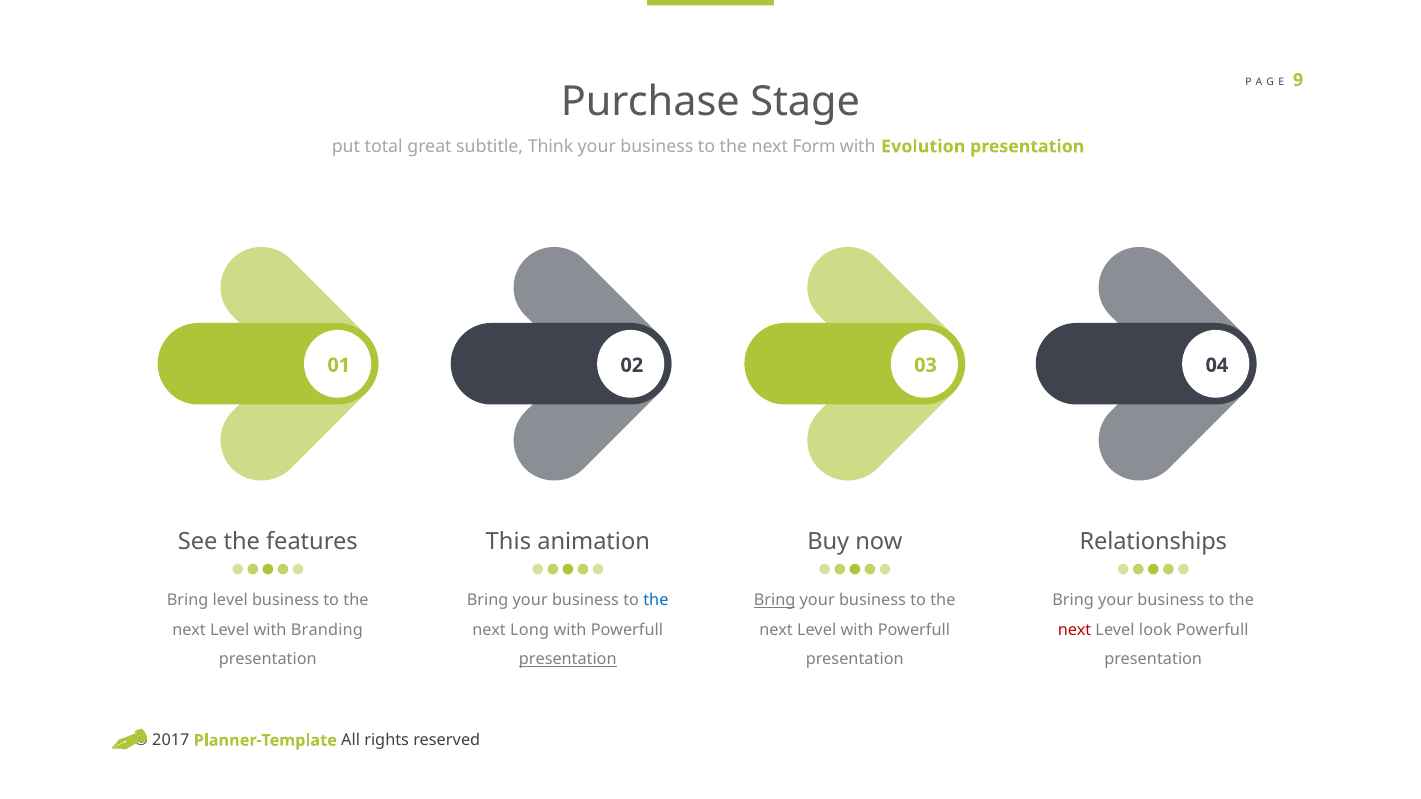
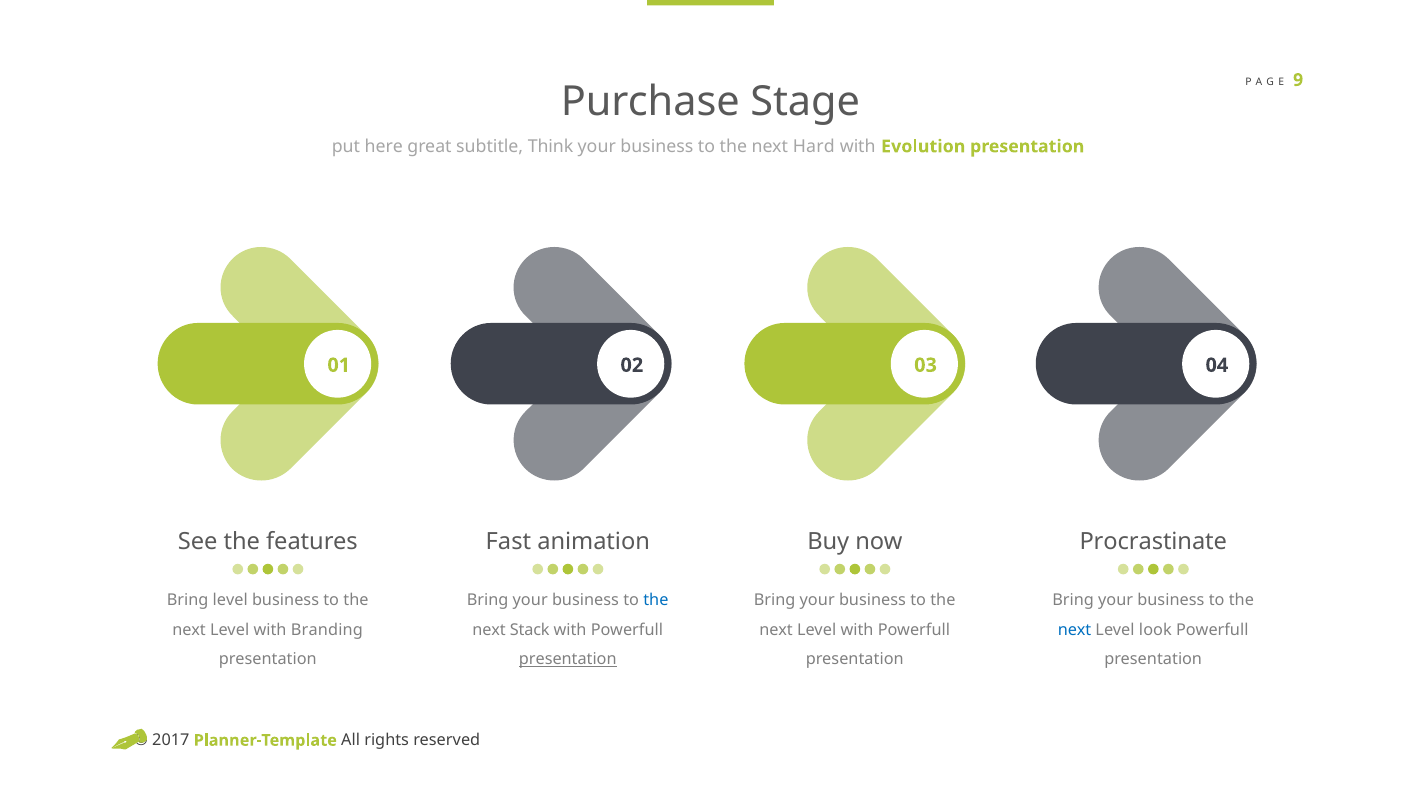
total: total -> here
Form: Form -> Hard
This: This -> Fast
Relationships: Relationships -> Procrastinate
Bring at (775, 601) underline: present -> none
Long: Long -> Stack
next at (1075, 630) colour: red -> blue
